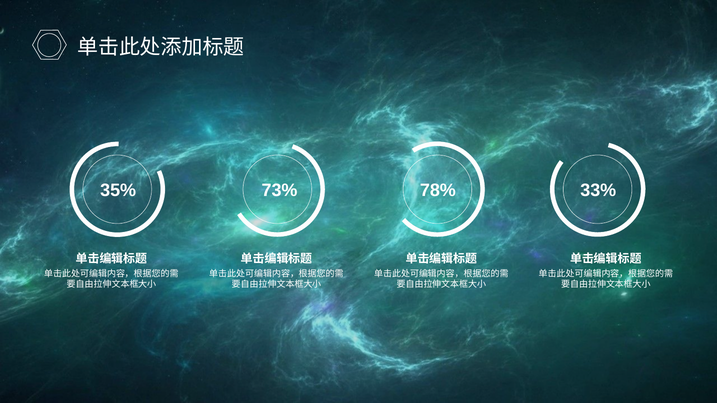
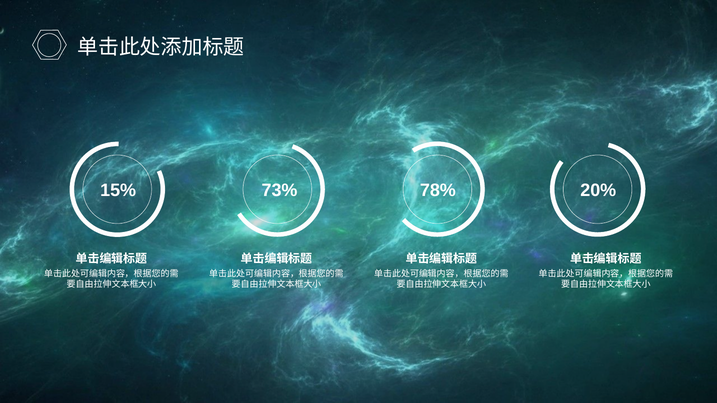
35%: 35% -> 15%
33%: 33% -> 20%
